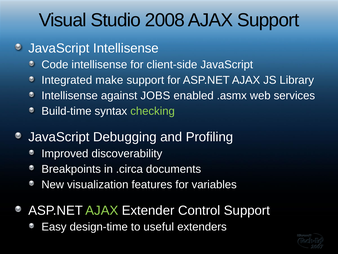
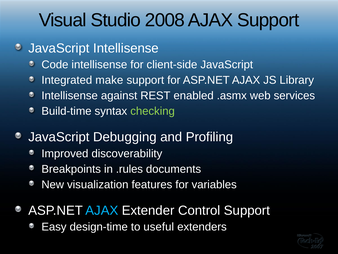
JOBS: JOBS -> REST
.circa: .circa -> .rules
AJAX at (102, 210) colour: light green -> light blue
